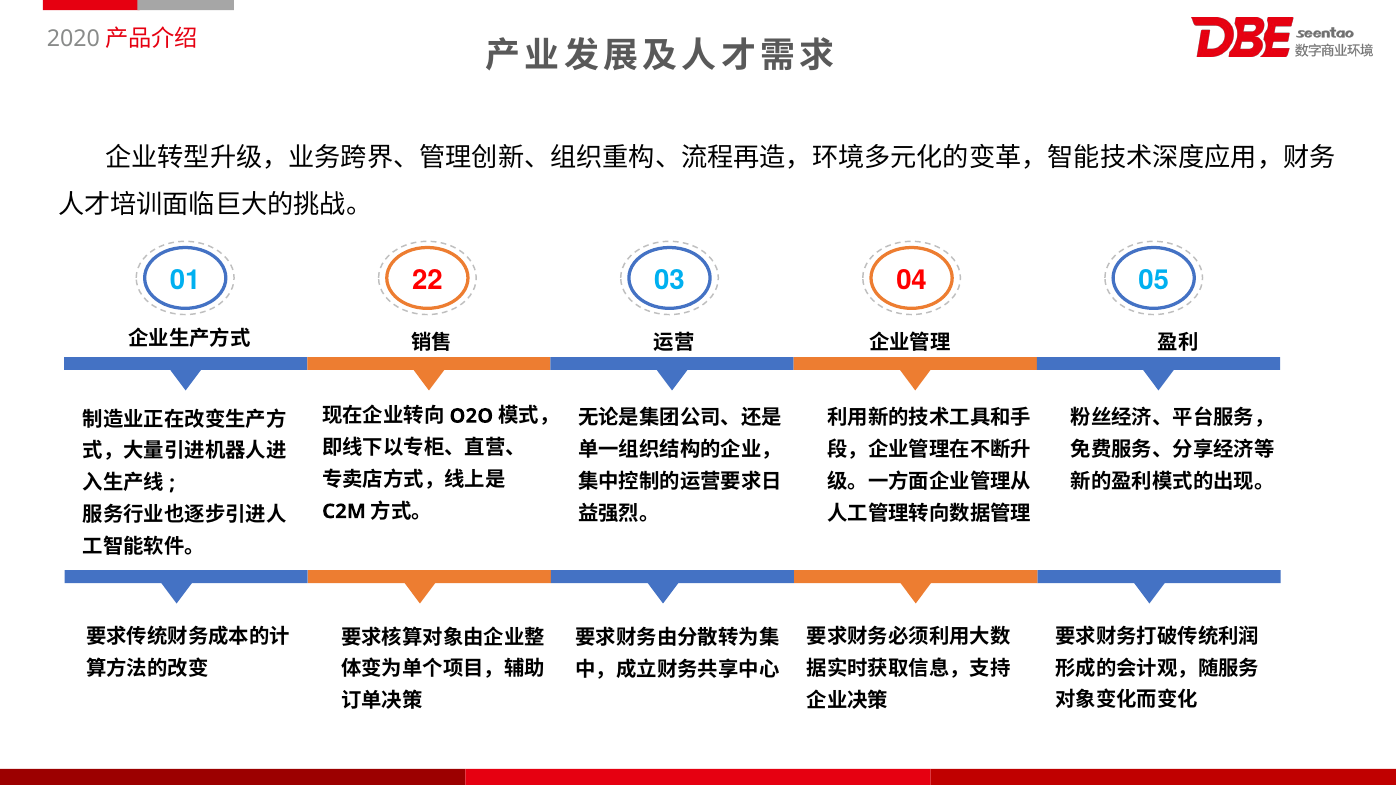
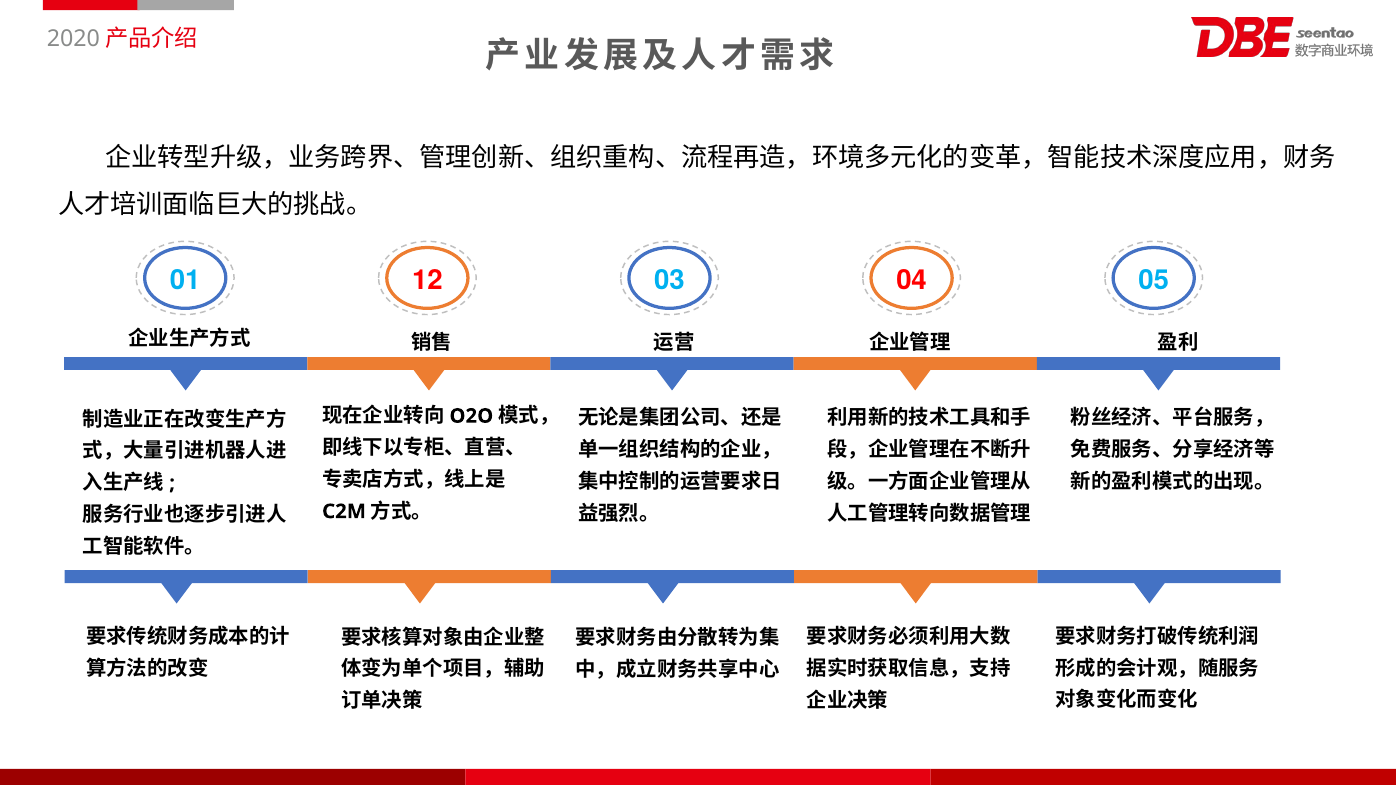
22: 22 -> 12
